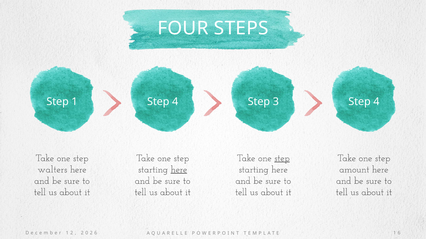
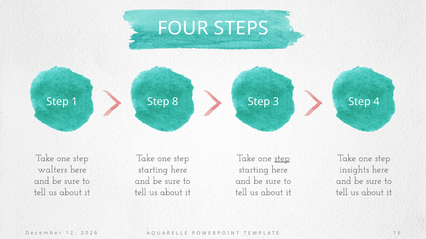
1 Step 4: 4 -> 8
here at (179, 170) underline: present -> none
amount: amount -> insights
